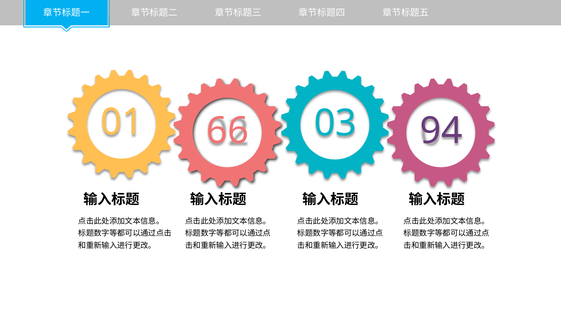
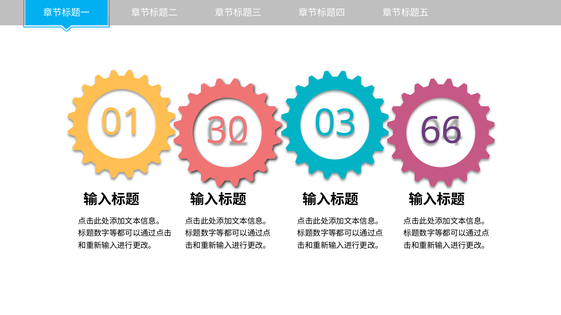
66: 66 -> 30
94: 94 -> 66
